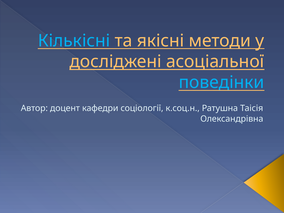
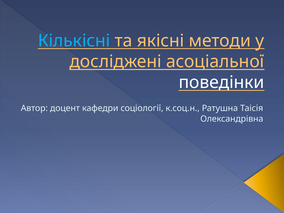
поведінки colour: light blue -> white
